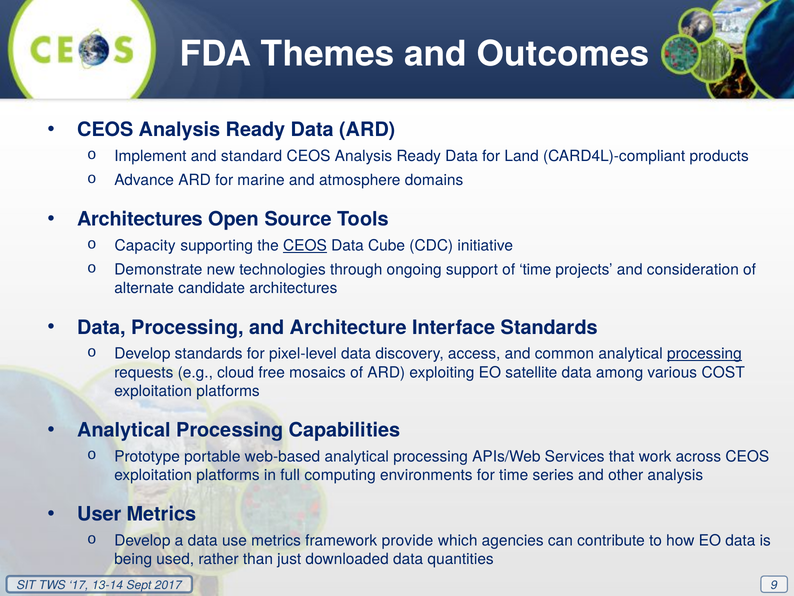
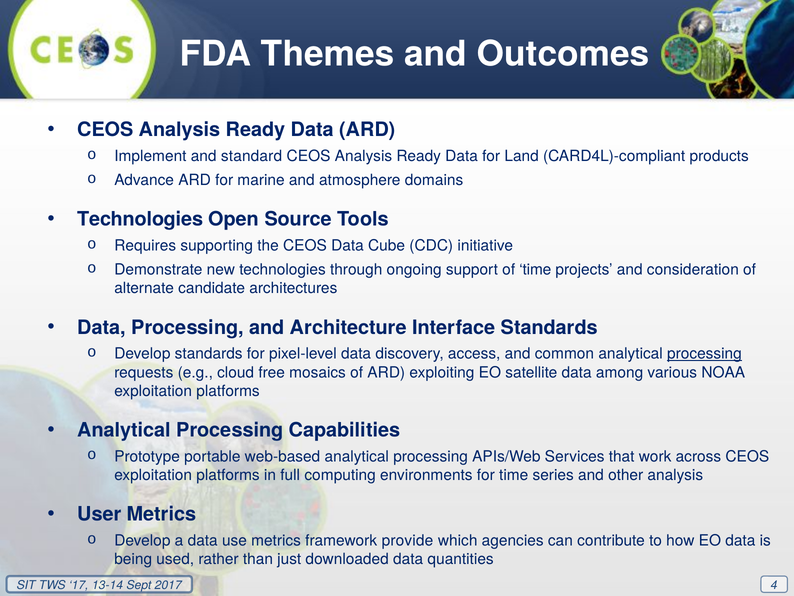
Architectures at (140, 219): Architectures -> Technologies
Capacity: Capacity -> Requires
CEOS at (305, 246) underline: present -> none
COST: COST -> NOAA
9: 9 -> 4
